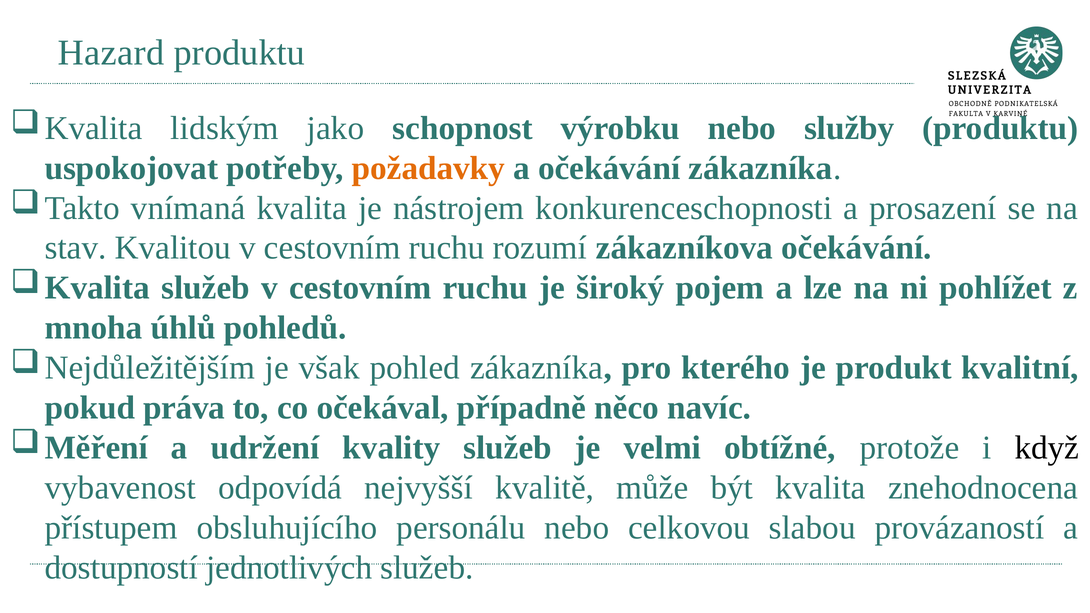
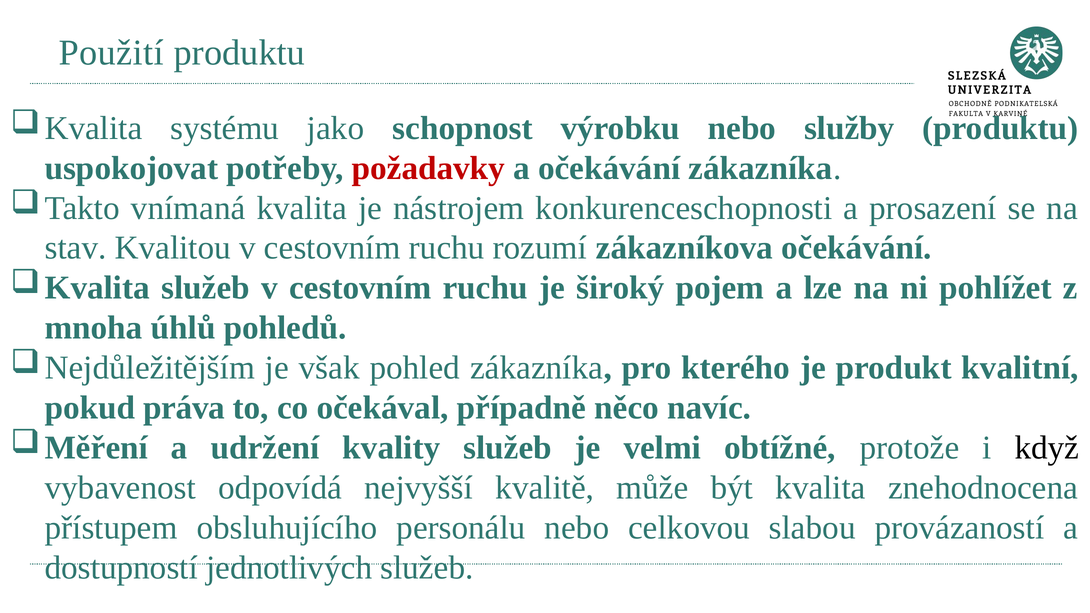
Hazard: Hazard -> Použití
lidským: lidským -> systému
požadavky colour: orange -> red
